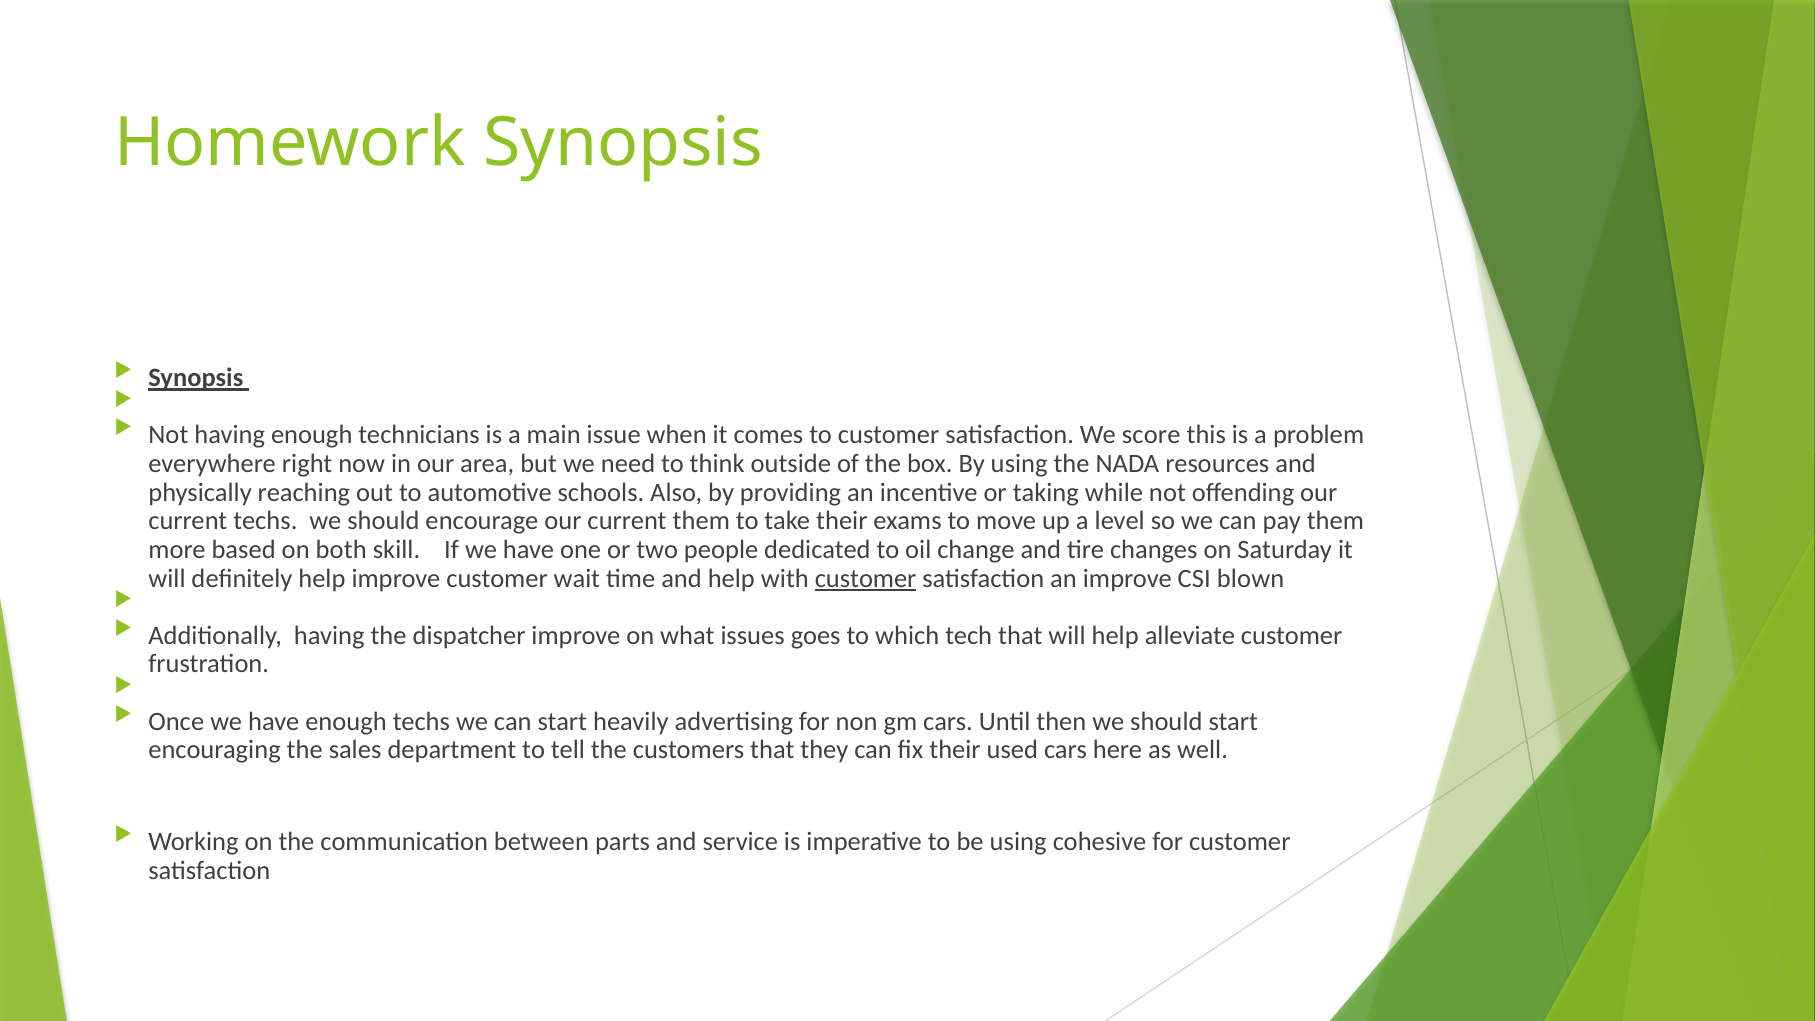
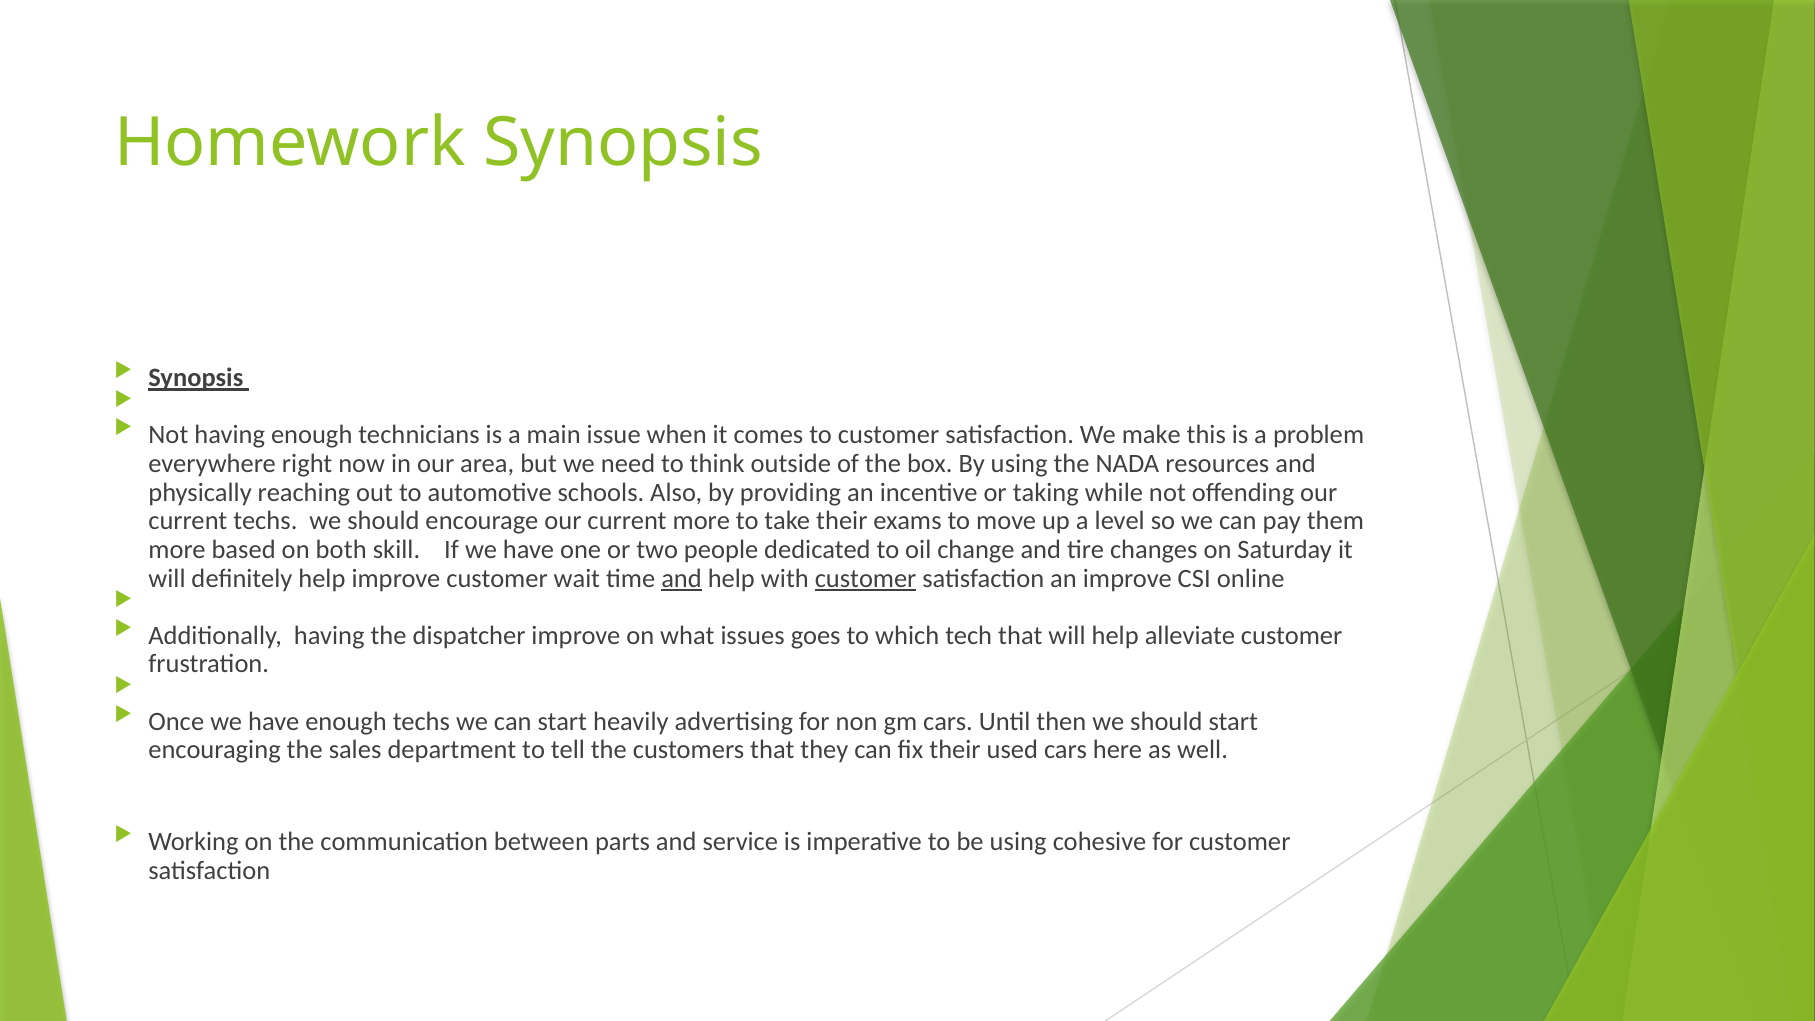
score: score -> make
current them: them -> more
and at (682, 578) underline: none -> present
blown: blown -> online
